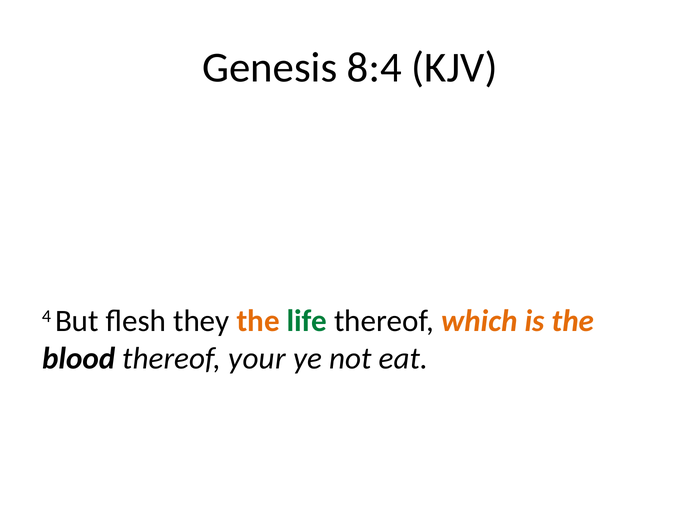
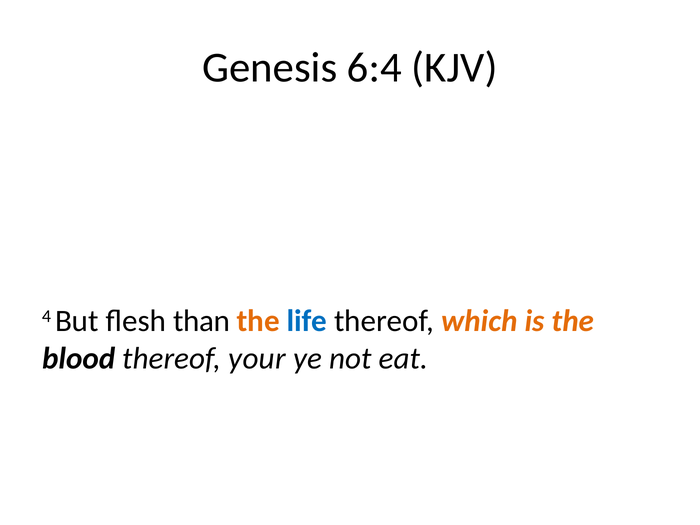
8:4: 8:4 -> 6:4
they: they -> than
life colour: green -> blue
